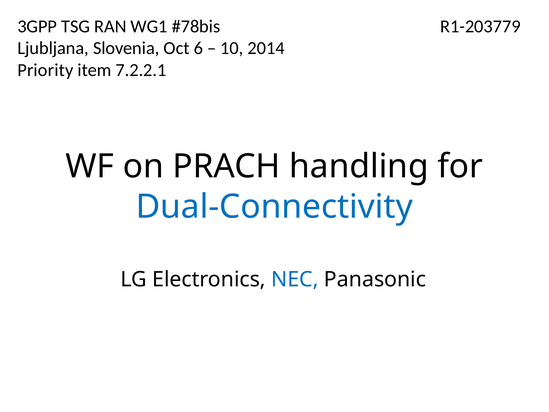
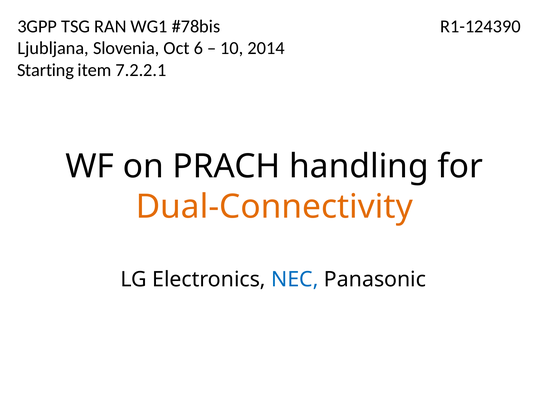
R1-203779: R1-203779 -> R1-124390
Priority: Priority -> Starting
Dual-Connectivity colour: blue -> orange
